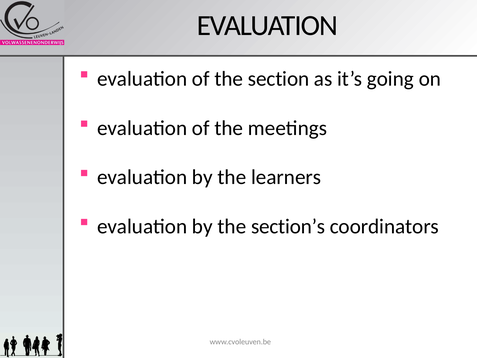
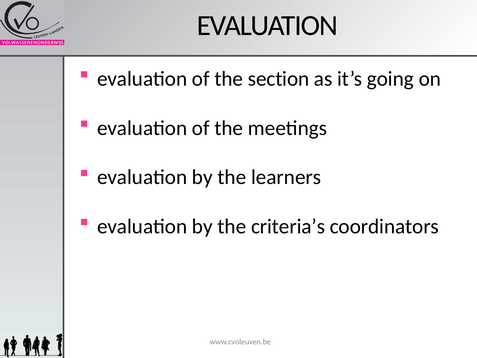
section’s: section’s -> criteria’s
